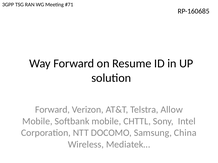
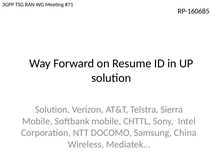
Forward at (52, 110): Forward -> Solution
Allow: Allow -> Sierra
